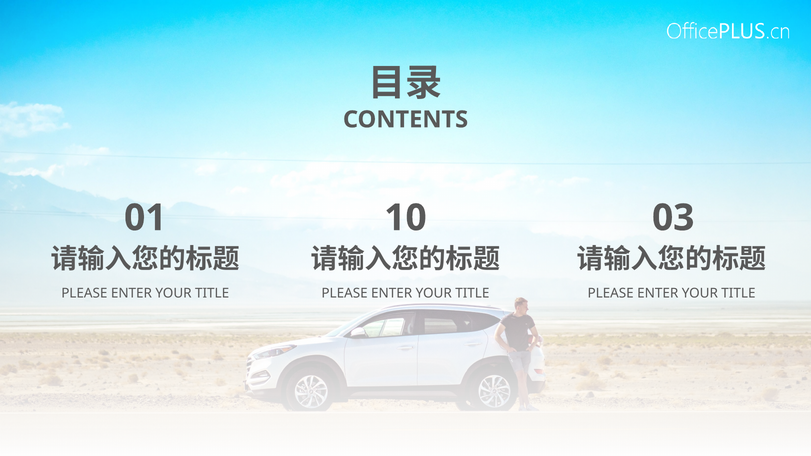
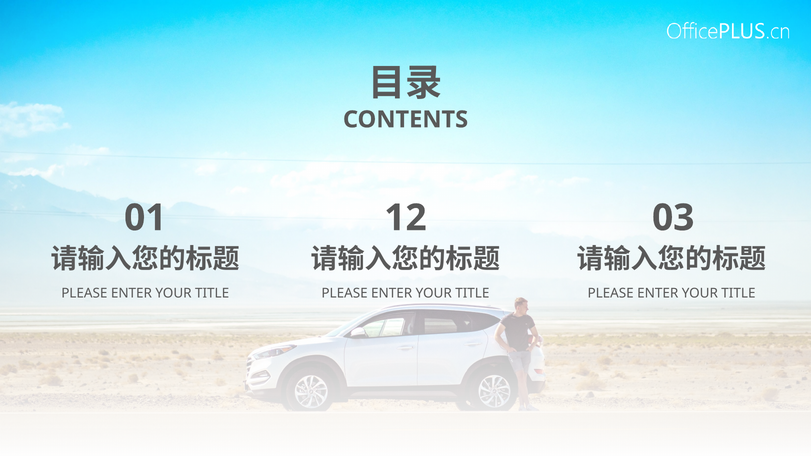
10: 10 -> 12
